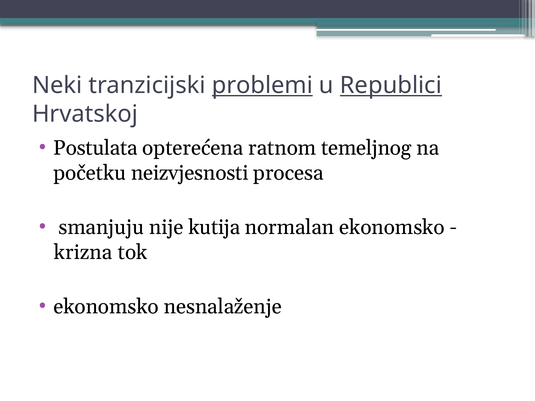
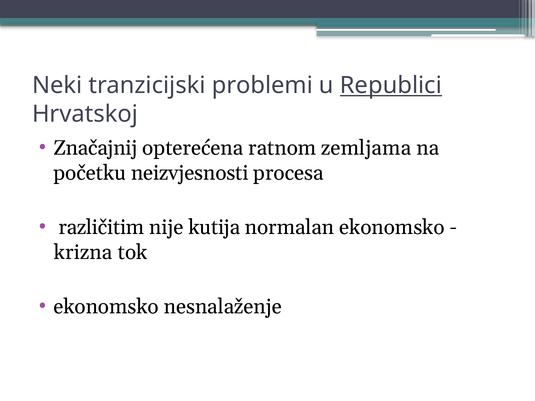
problemi underline: present -> none
Postulata: Postulata -> Značajnij
temeljnog: temeljnog -> zemljama
smanjuju: smanjuju -> različitim
